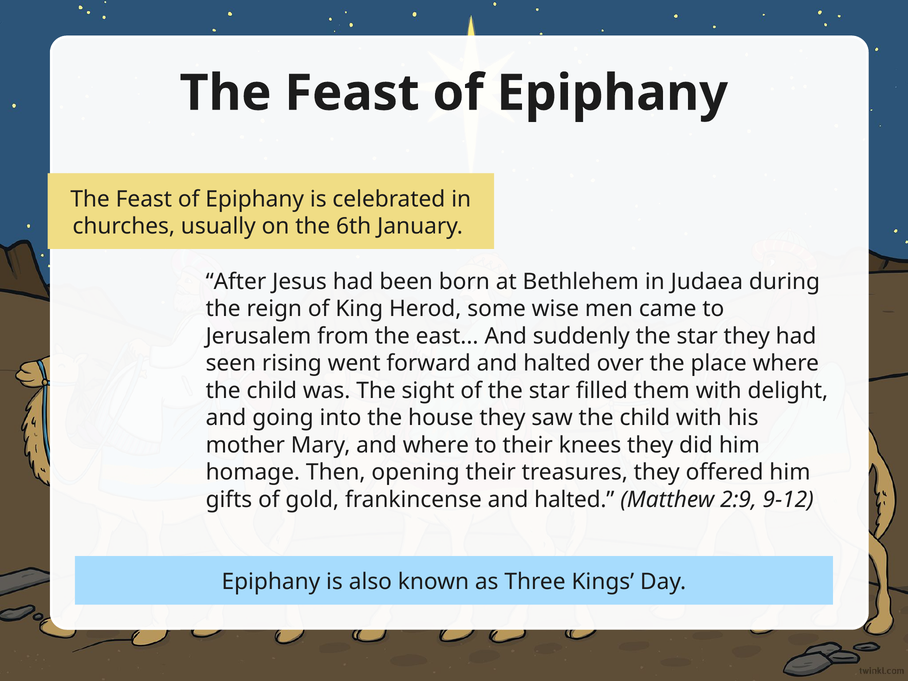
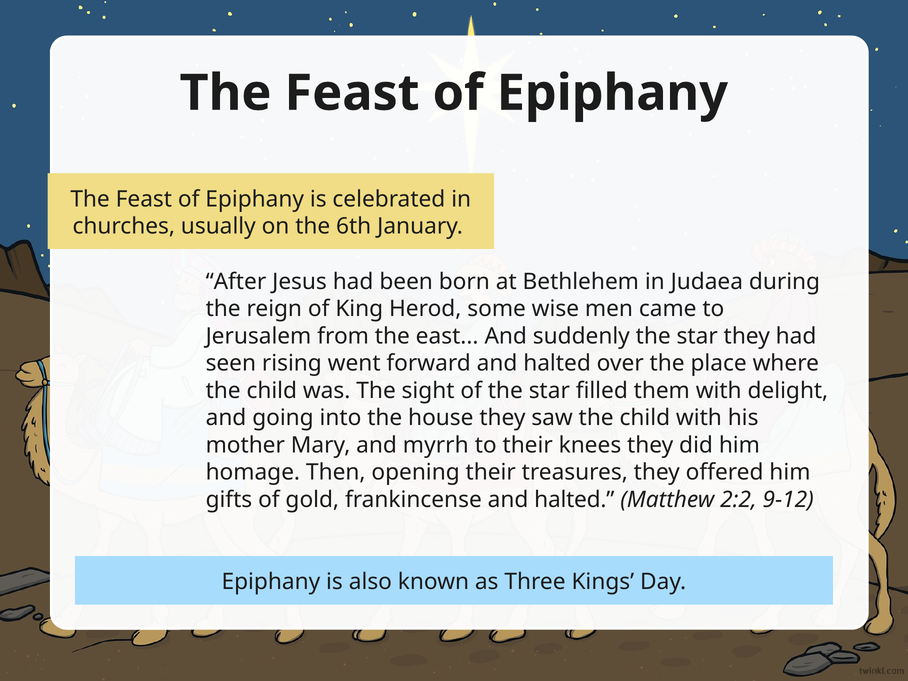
and where: where -> myrrh
2:9: 2:9 -> 2:2
